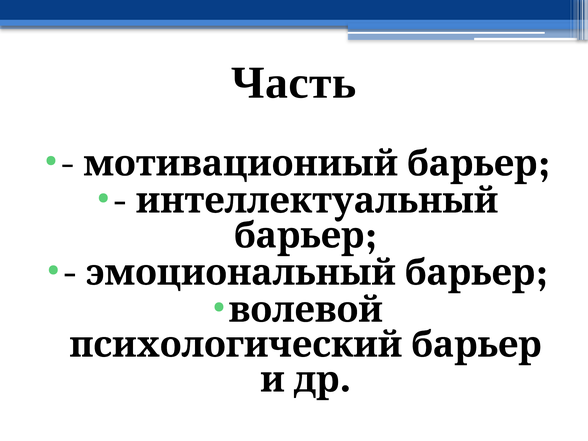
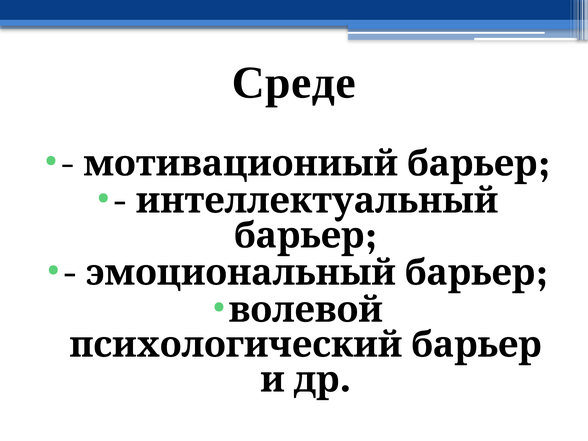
Часть: Часть -> Среде
